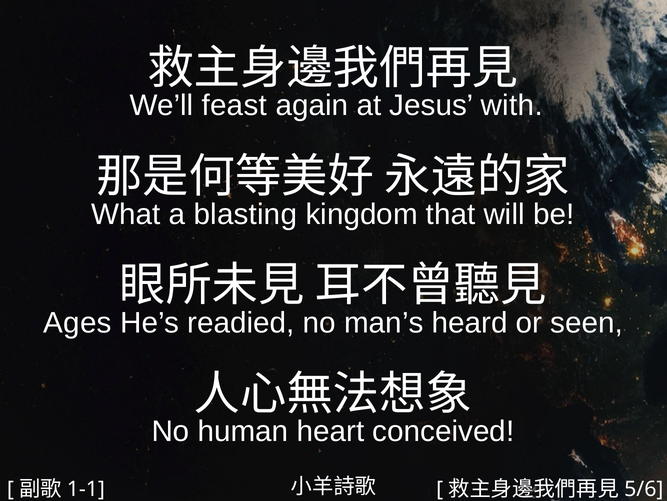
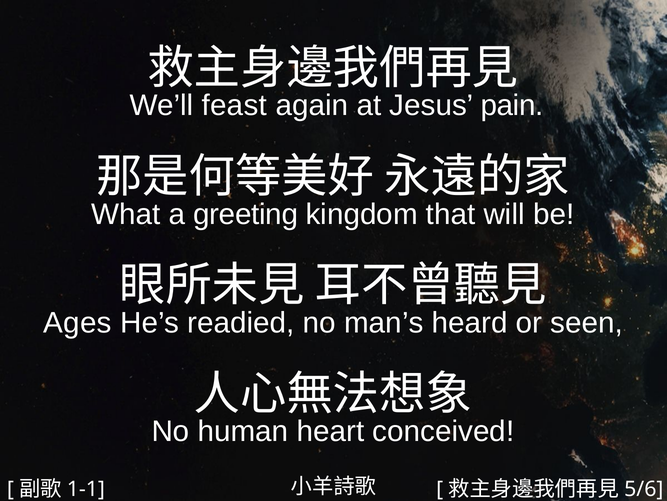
with: with -> pain
blasting: blasting -> greeting
